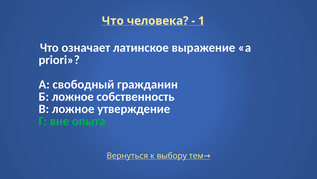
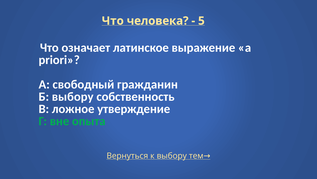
1: 1 -> 5
Б ложное: ложное -> выбору
